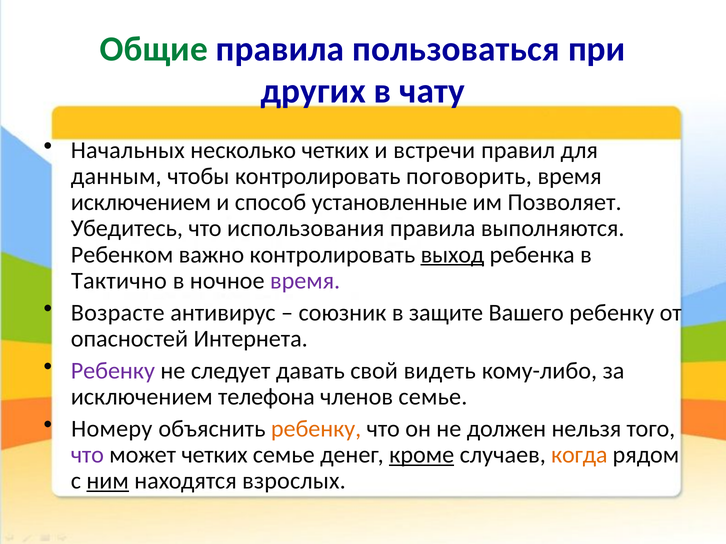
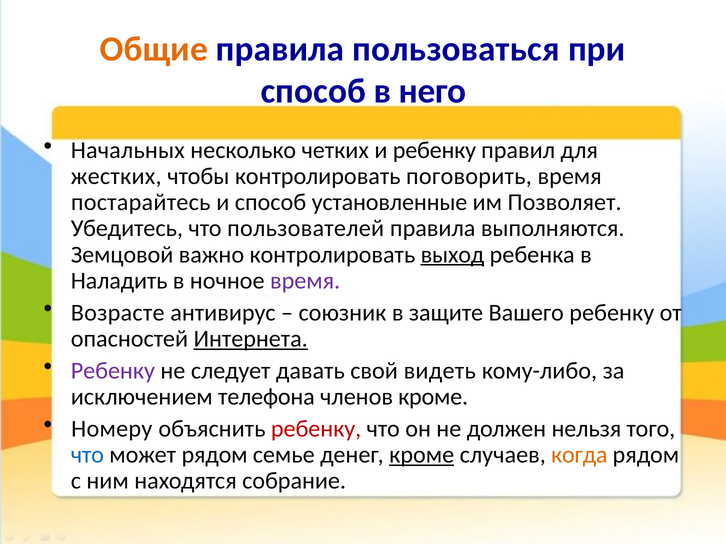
Общие colour: green -> orange
других at (313, 91): других -> способ
чату: чату -> него
и встречи: встречи -> ребенку
данным: данным -> жестких
исключением at (141, 203): исключением -> постарайтесь
использования: использования -> пользователей
Ребенком: Ребенком -> Земцовой
Тактично: Тактично -> Наладить
Интернета underline: none -> present
членов семье: семье -> кроме
ребенку at (316, 429) colour: orange -> red
что at (87, 455) colour: purple -> blue
может четких: четких -> рядом
ним underline: present -> none
взрослых: взрослых -> собрание
